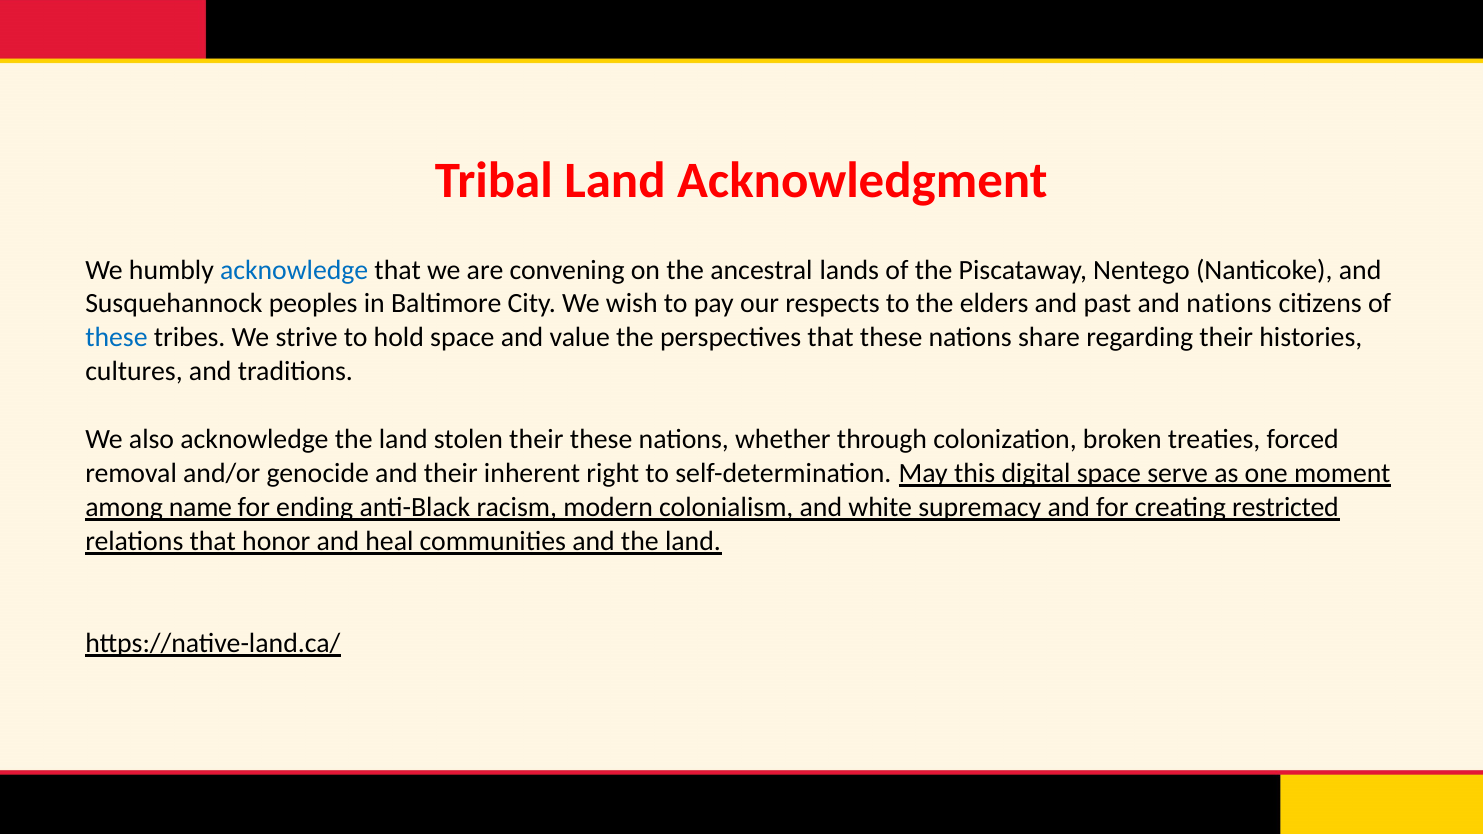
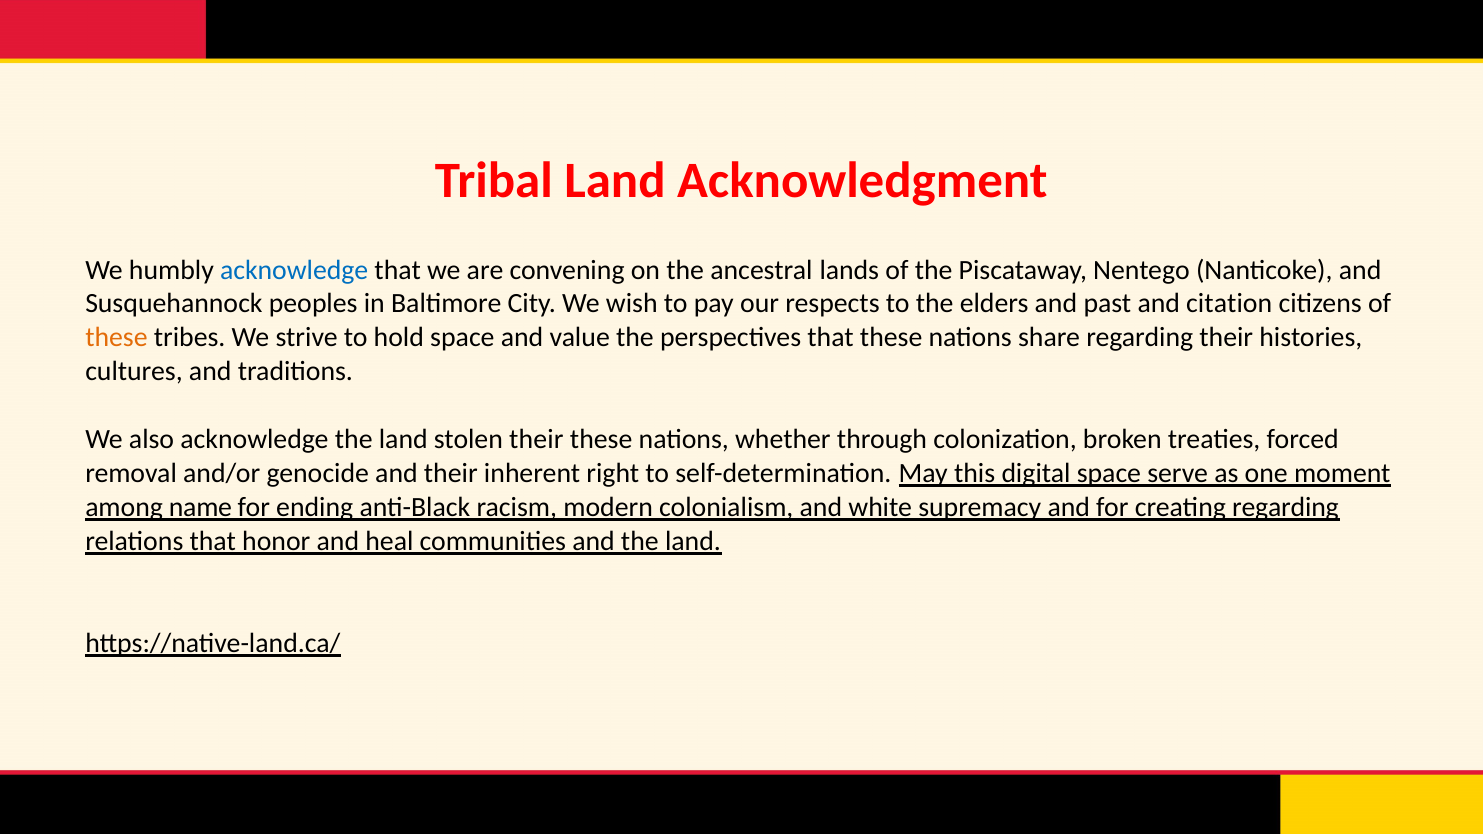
and nations: nations -> citation
these at (116, 338) colour: blue -> orange
creating restricted: restricted -> regarding
